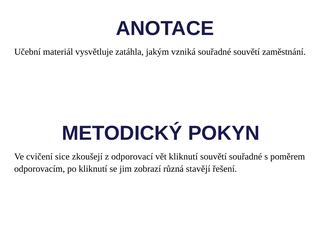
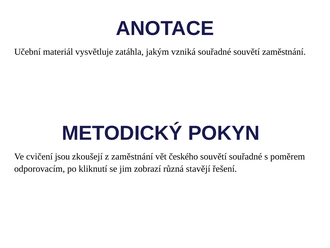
sice: sice -> jsou
z odporovací: odporovací -> zaměstnání
vět kliknutí: kliknutí -> českého
